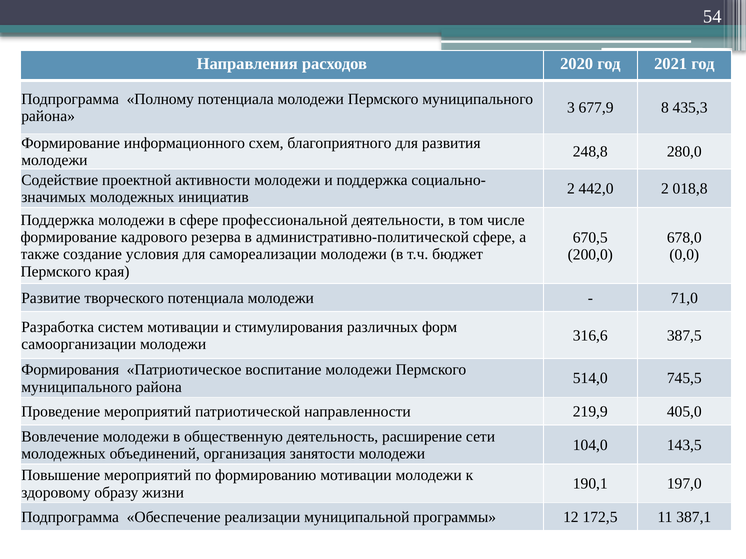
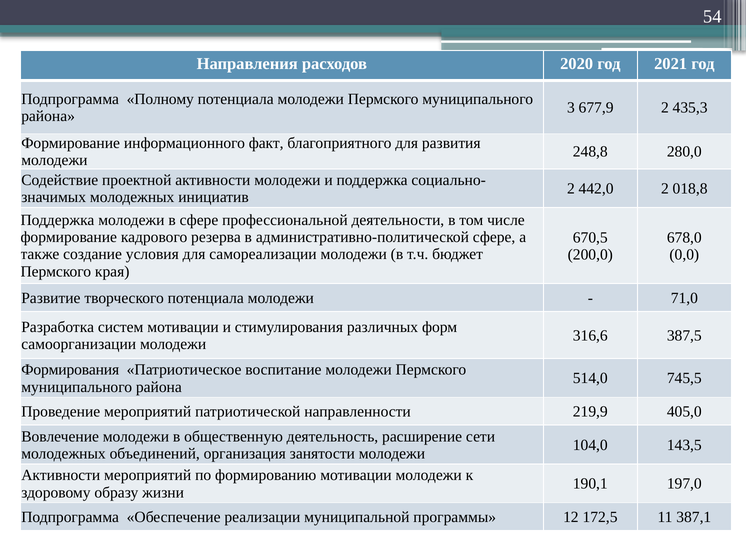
677,9 8: 8 -> 2
схем: схем -> факт
Повышение at (61, 476): Повышение -> Активности
